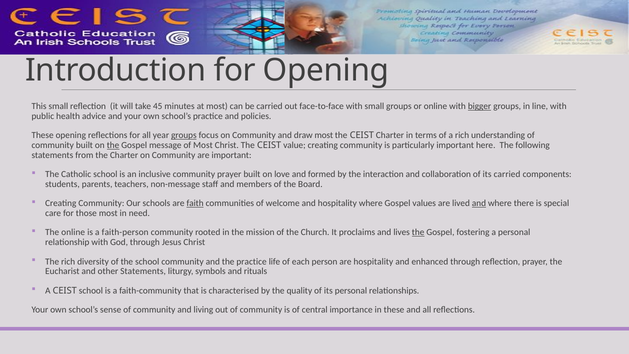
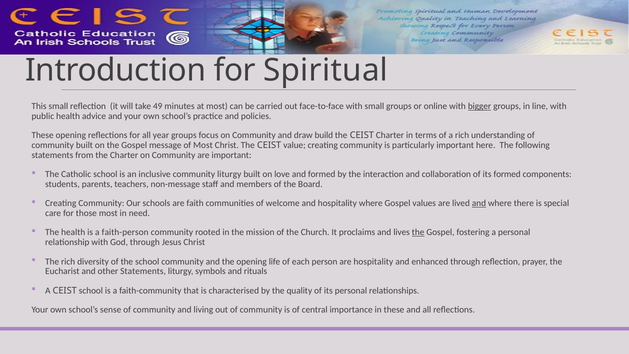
for Opening: Opening -> Spiritual
45: 45 -> 49
groups at (184, 135) underline: present -> none
draw most: most -> build
the at (113, 145) underline: present -> none
community prayer: prayer -> liturgy
its carried: carried -> formed
faith underline: present -> none
The online: online -> health
the practice: practice -> opening
